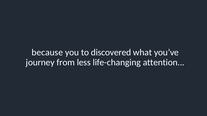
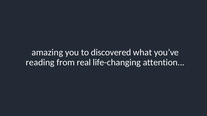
because: because -> amazing
journey: journey -> reading
less: less -> real
